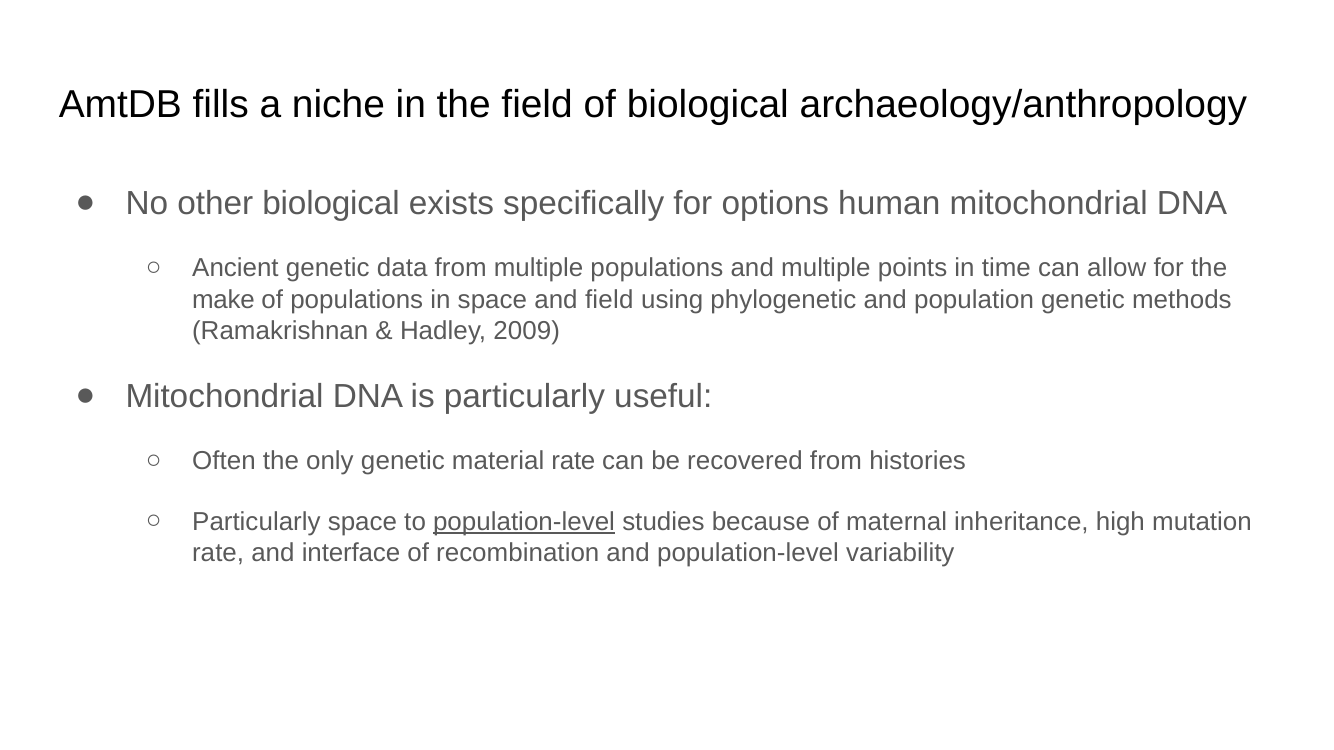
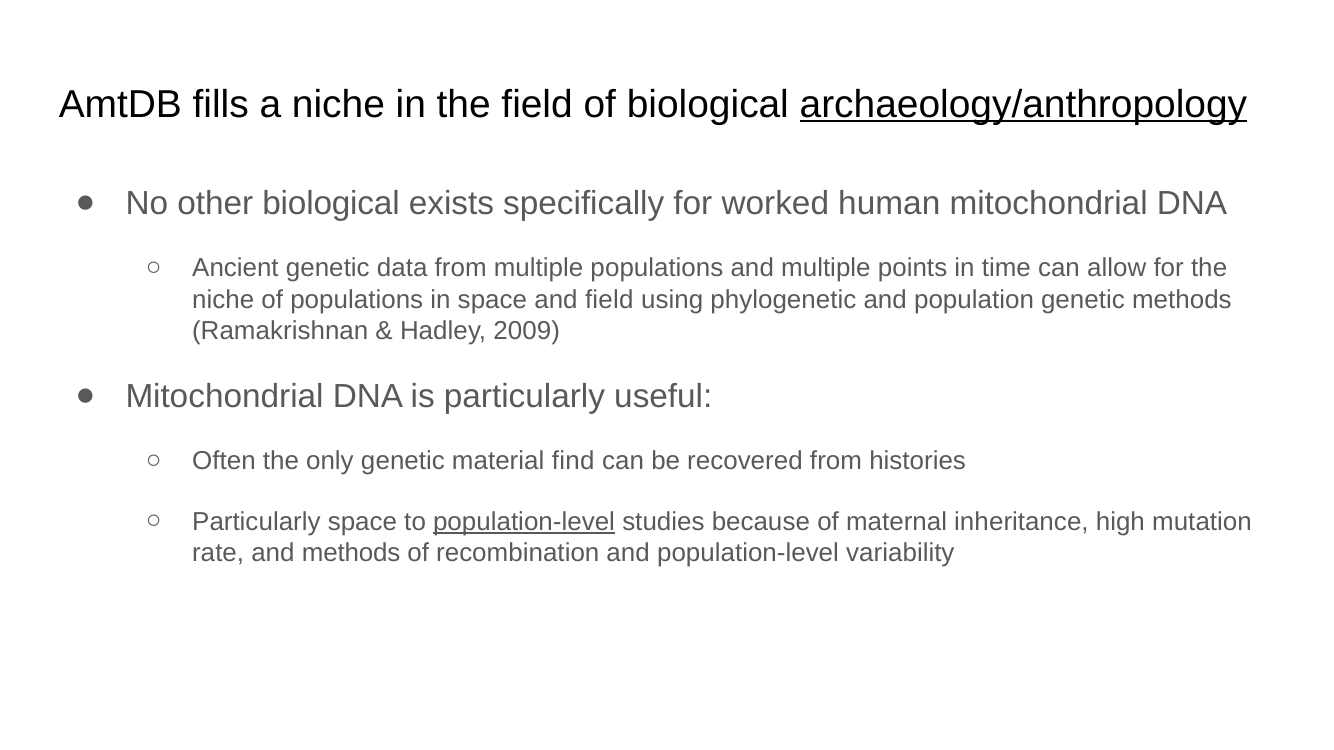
archaeology/anthropology underline: none -> present
options: options -> worked
make at (223, 300): make -> niche
material rate: rate -> find
and interface: interface -> methods
